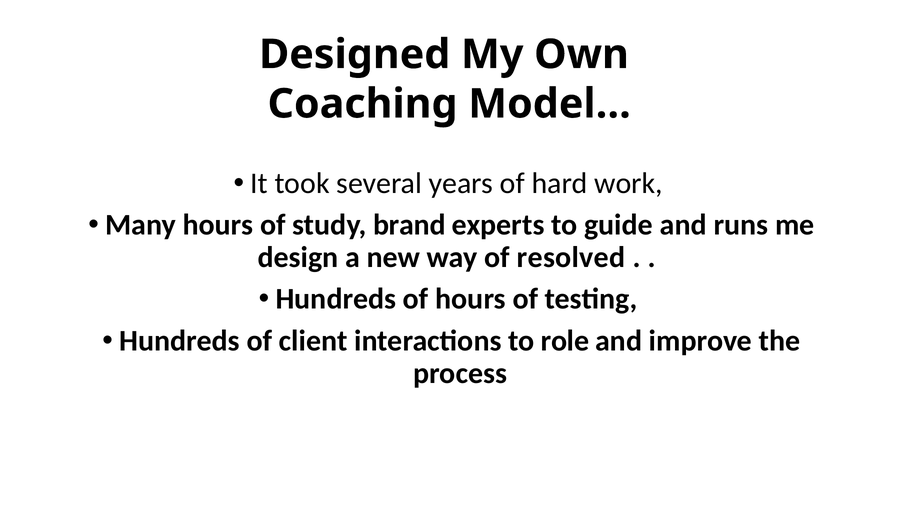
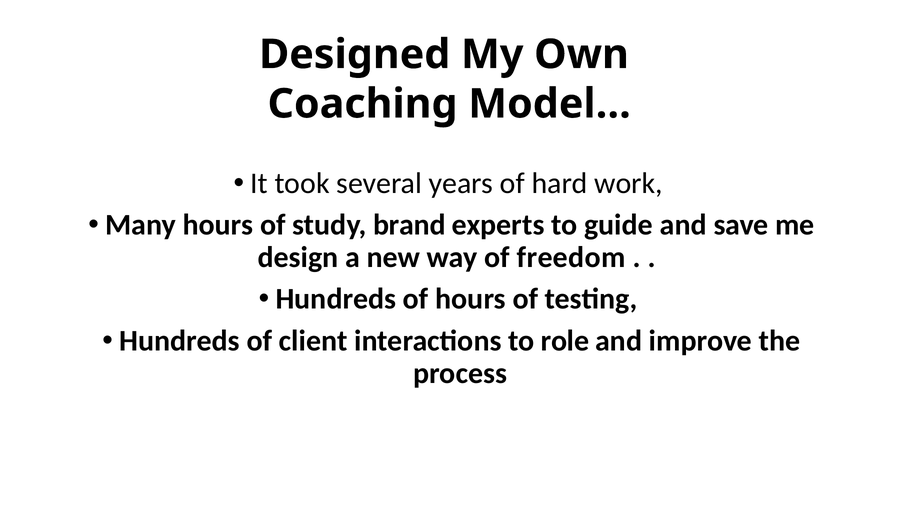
runs: runs -> save
resolved: resolved -> freedom
